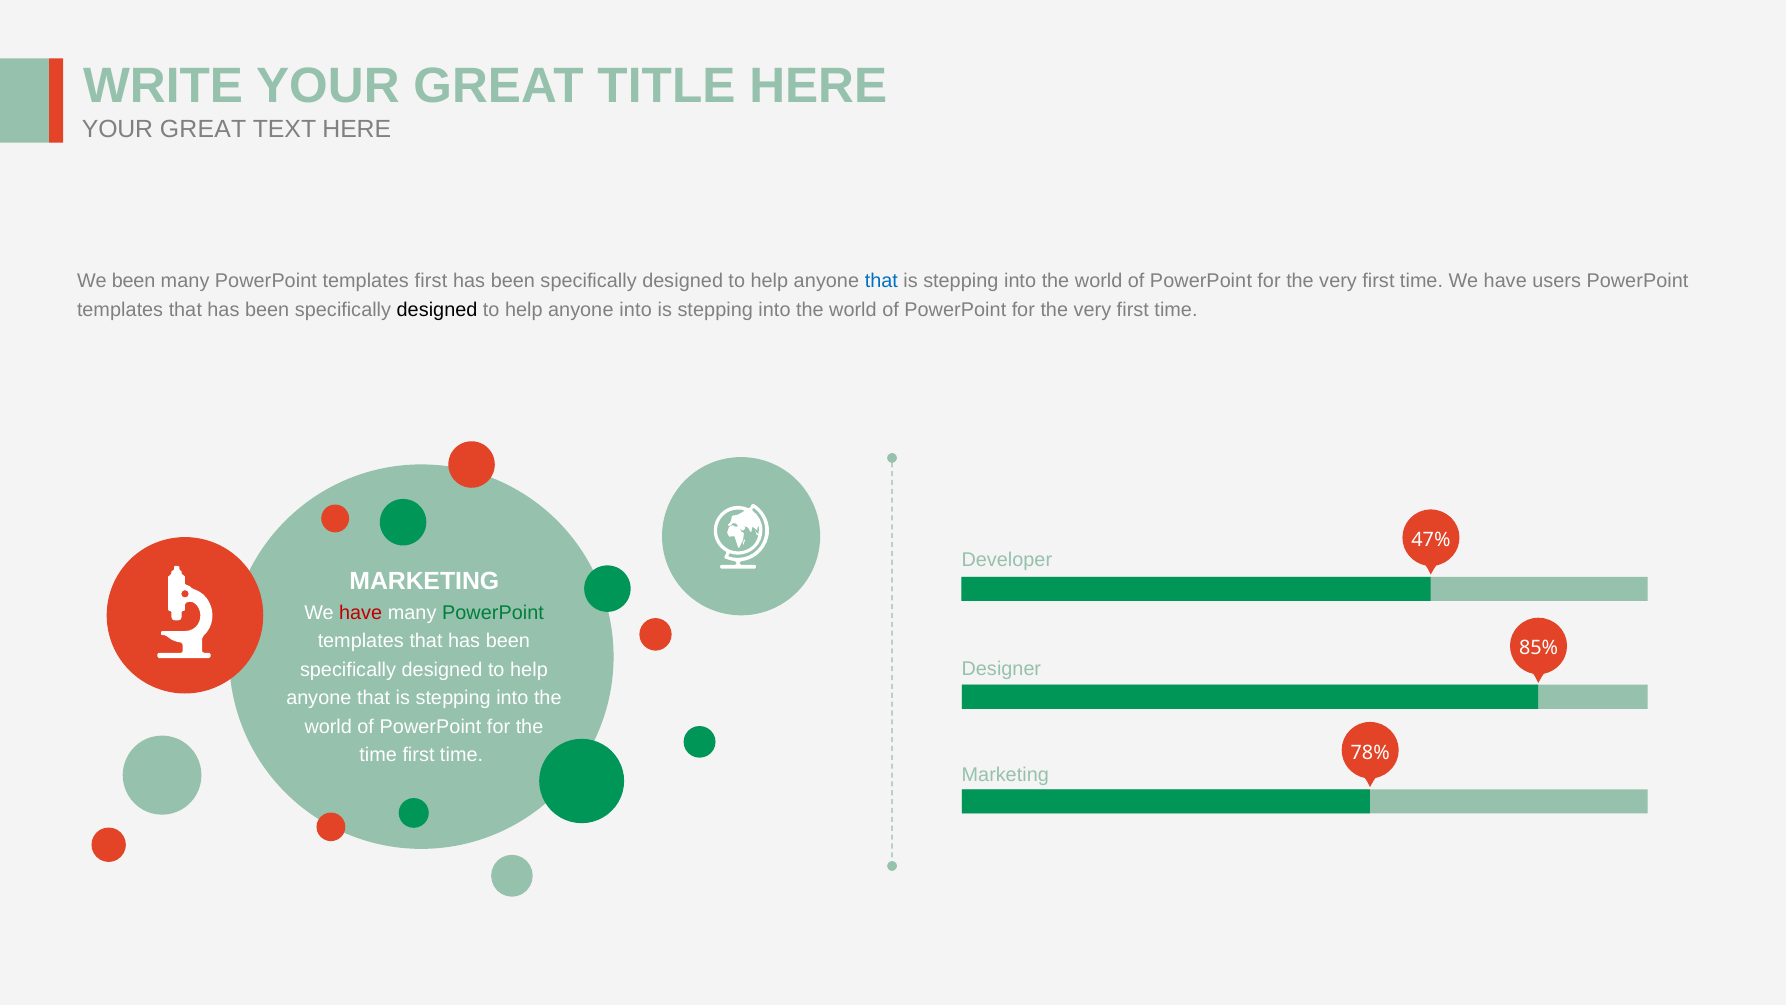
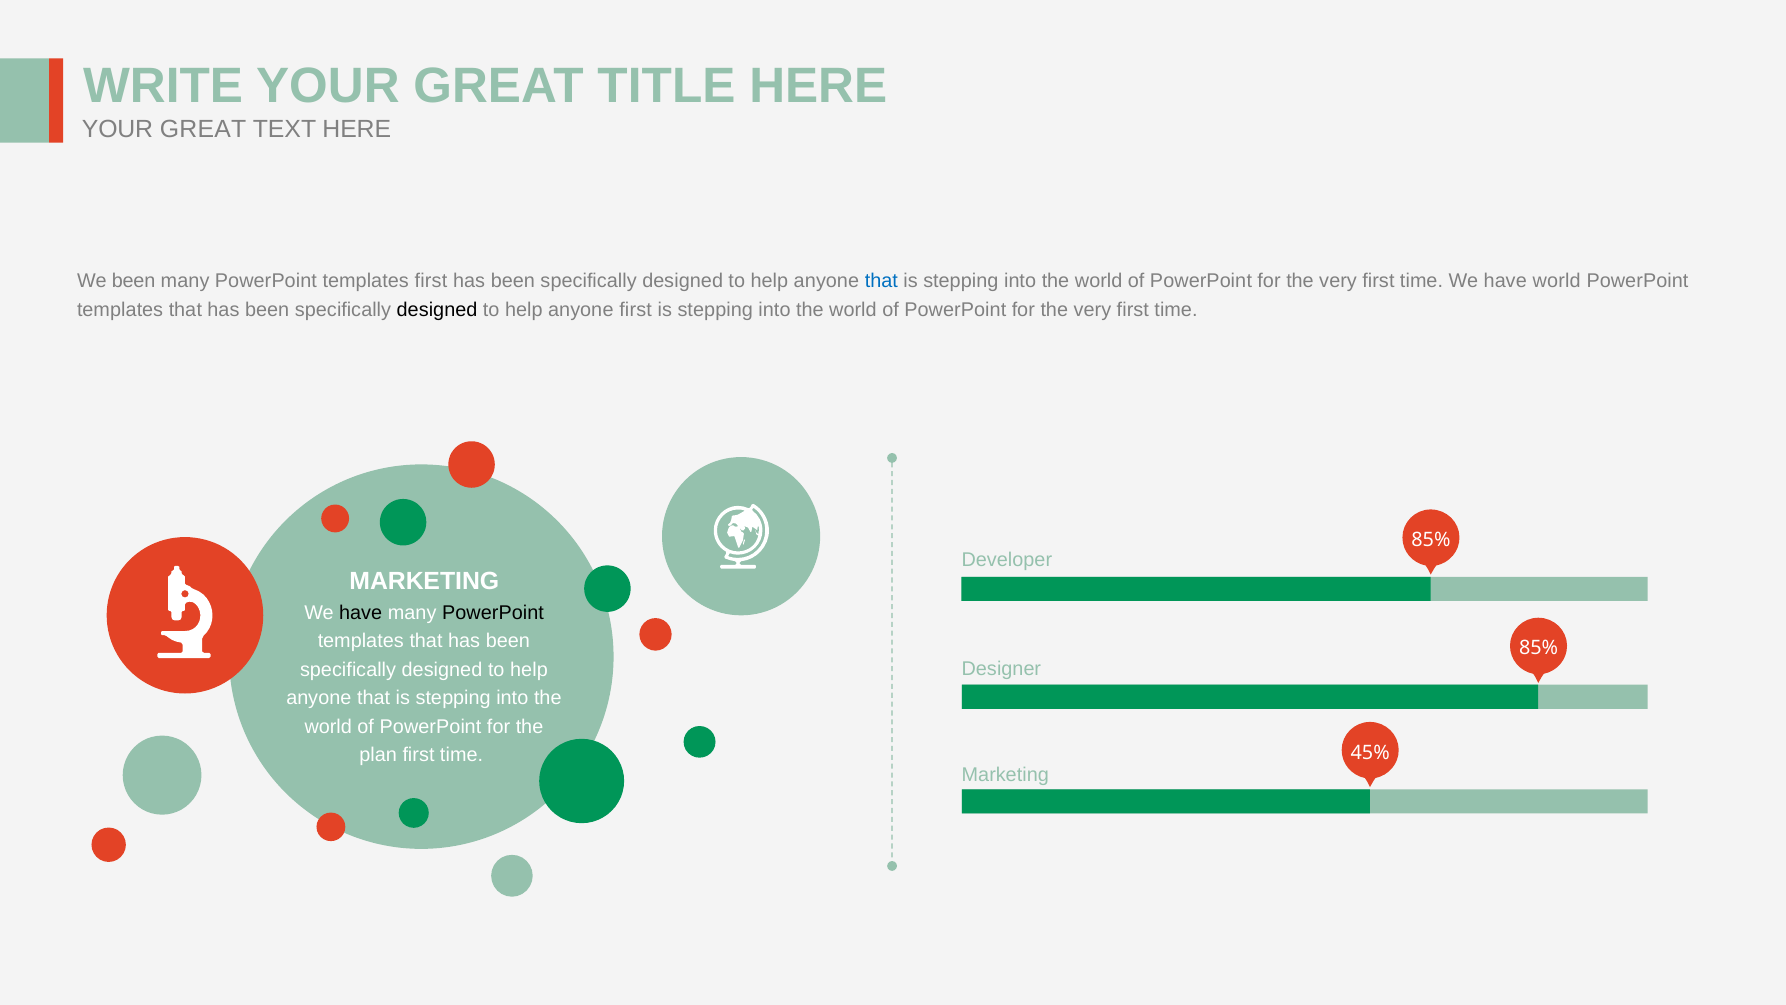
have users: users -> world
anyone into: into -> first
47% at (1431, 540): 47% -> 85%
have at (361, 612) colour: red -> black
PowerPoint at (493, 612) colour: green -> black
time at (378, 754): time -> plan
78%: 78% -> 45%
